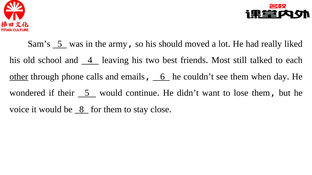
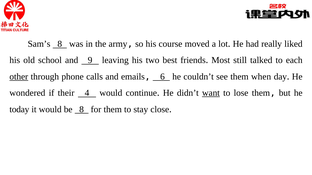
Sam’s 5: 5 -> 8
should: should -> course
4: 4 -> 9
their 5: 5 -> 4
want underline: none -> present
voice: voice -> today
